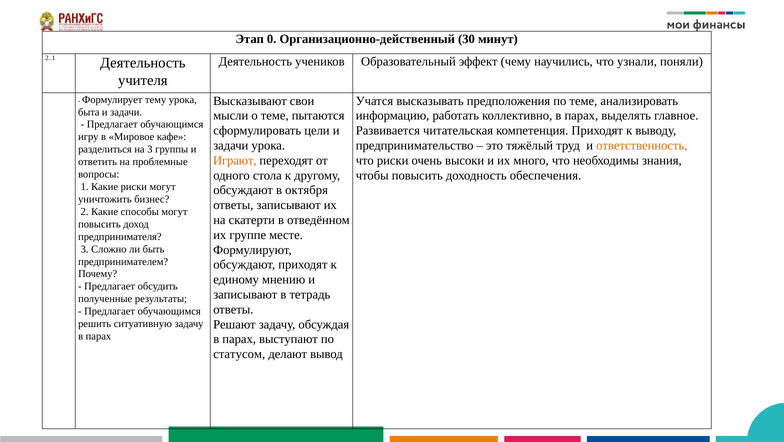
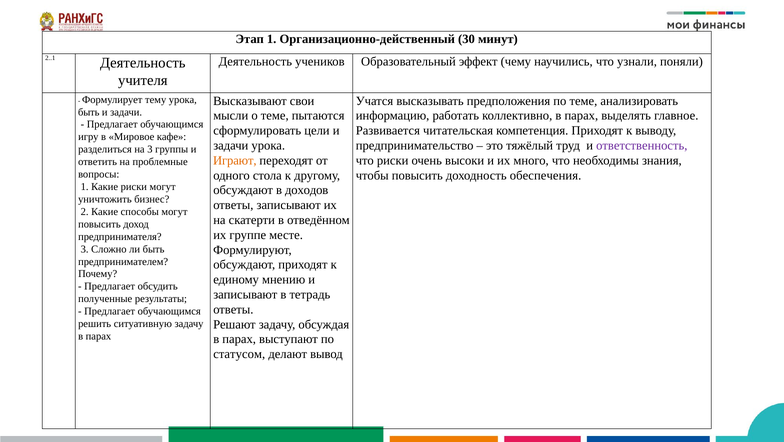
Этап 0: 0 -> 1
быта at (89, 112): быта -> быть
ответственность colour: orange -> purple
октября: октября -> доходов
